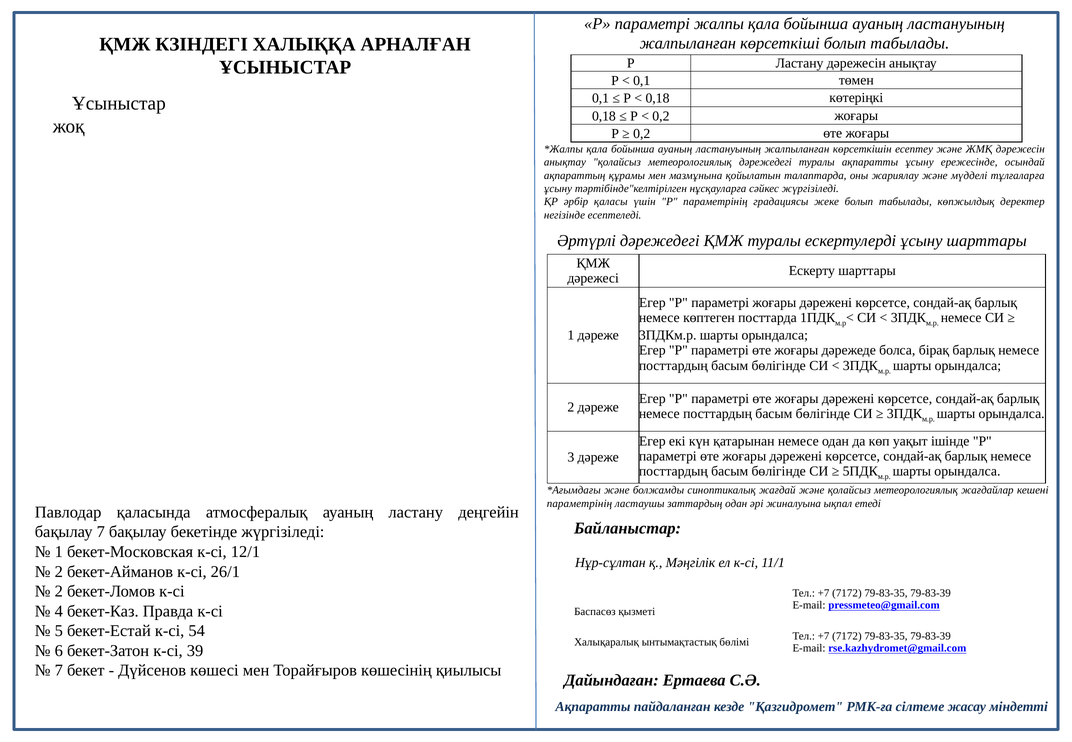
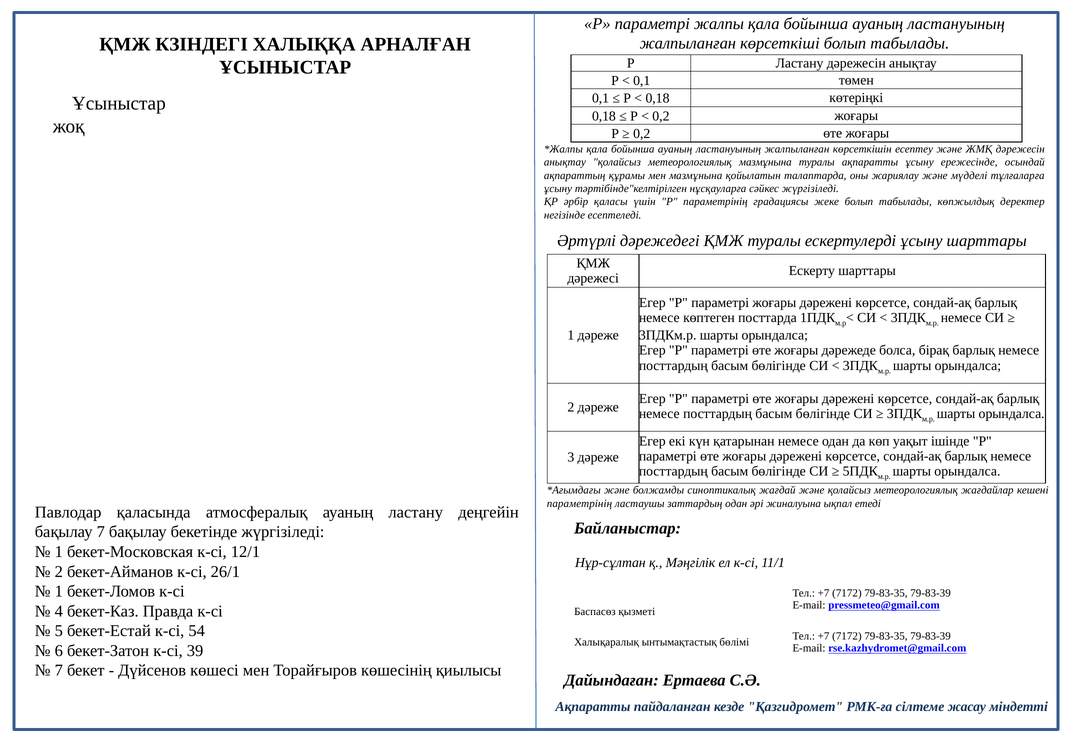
метеорологиялық дәрежедегі: дәрежедегі -> мазмұнына
2 at (59, 591): 2 -> 1
